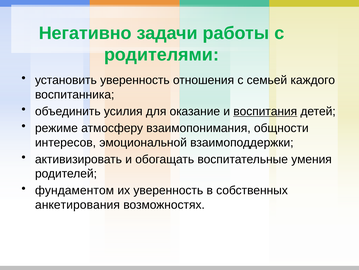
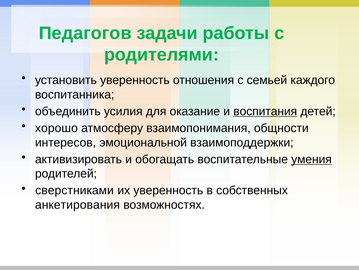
Негативно: Негативно -> Педагогов
режиме: режиме -> хорошо
умения underline: none -> present
фундаментом: фундаментом -> сверстниками
